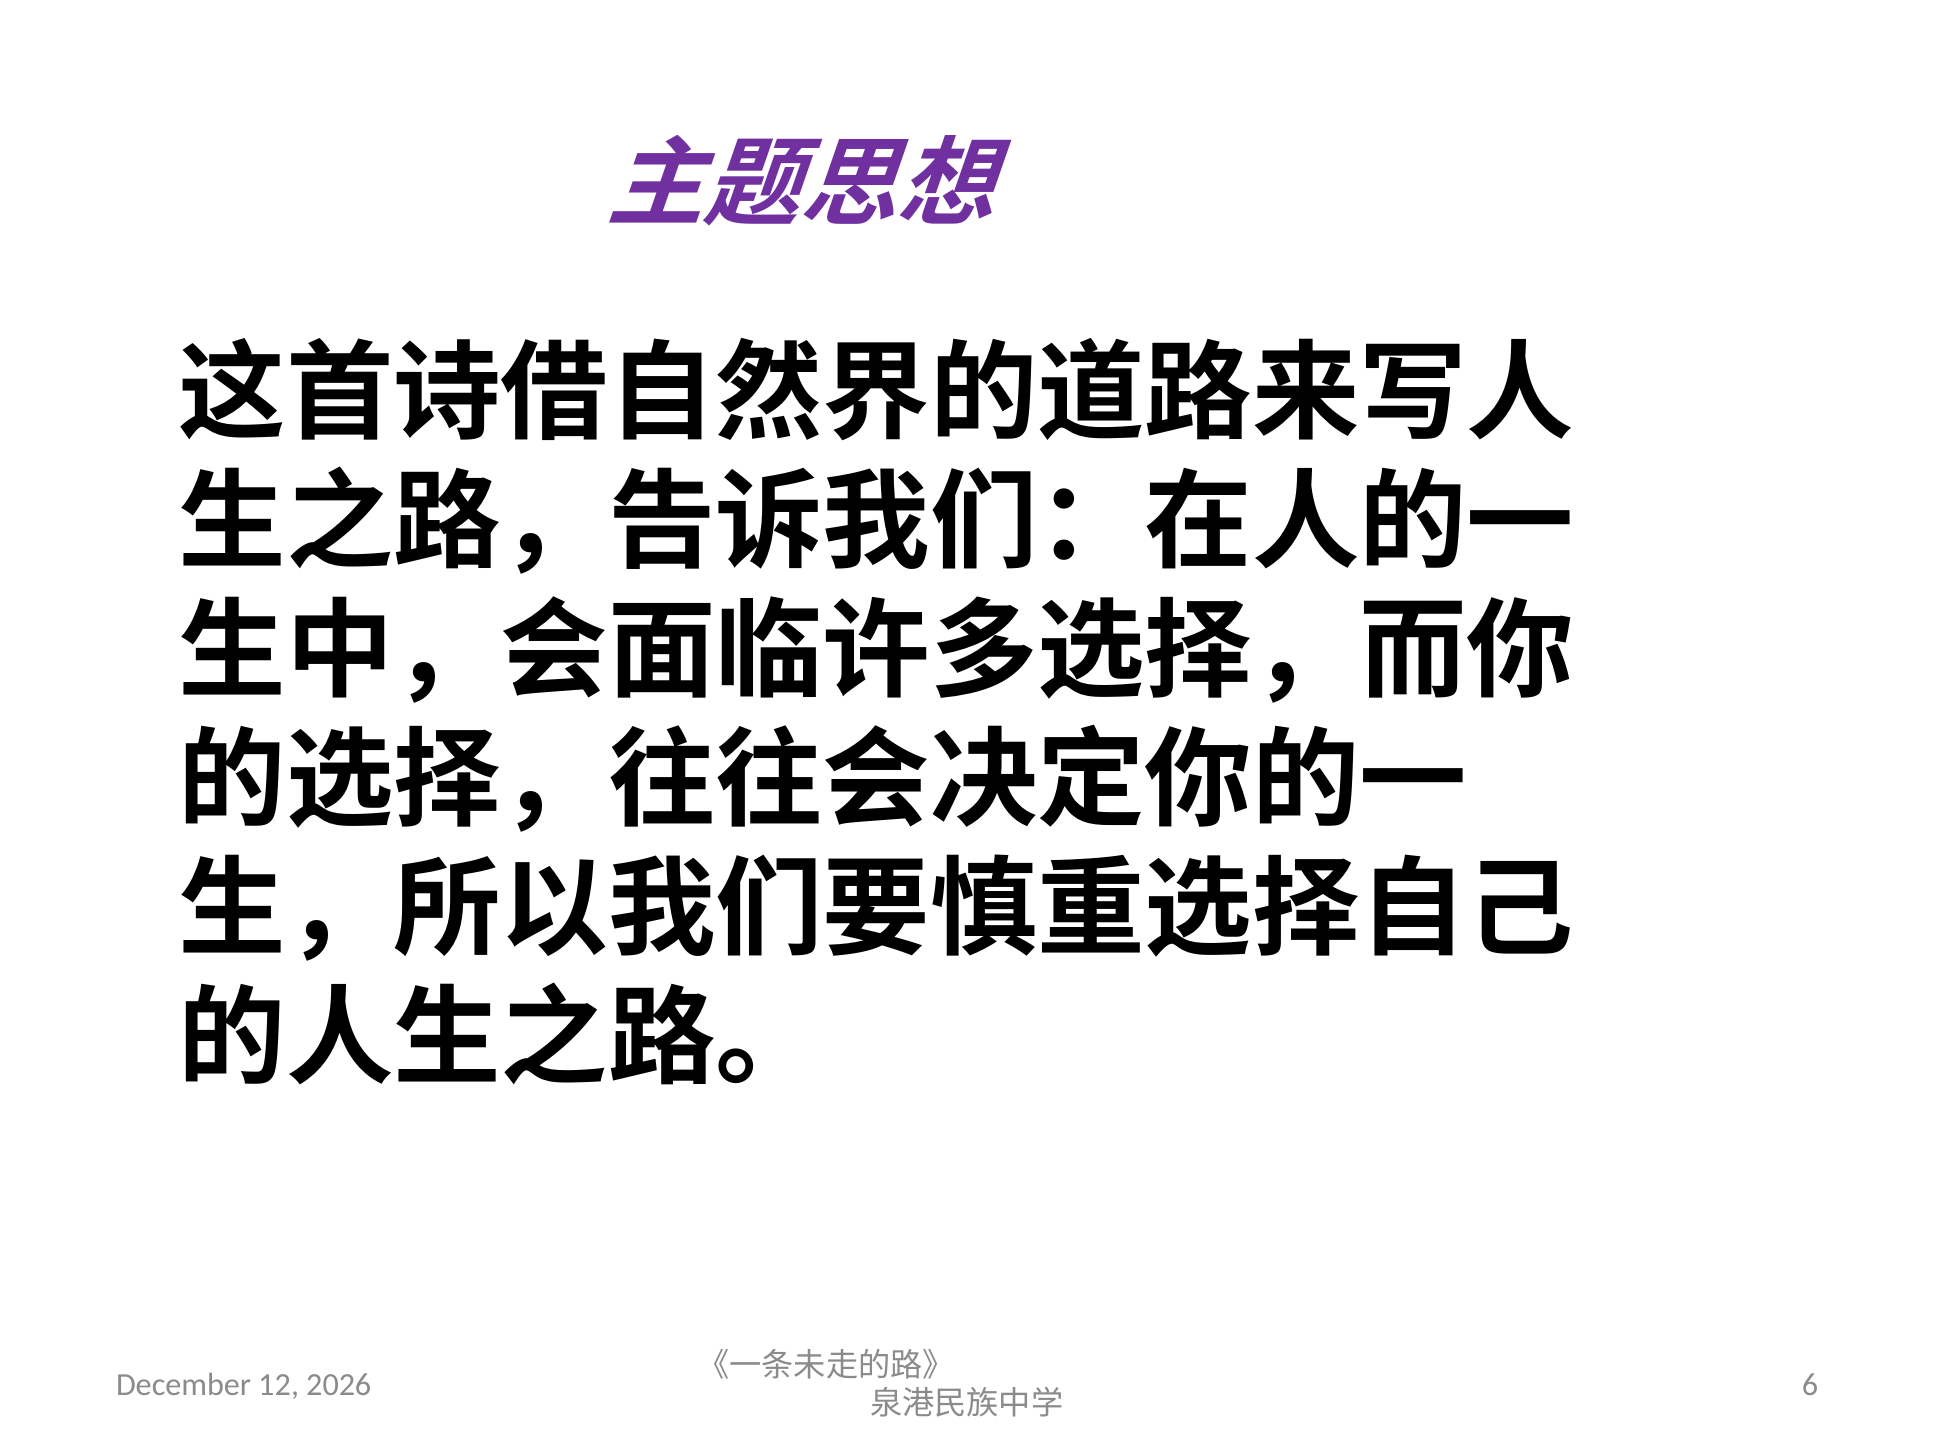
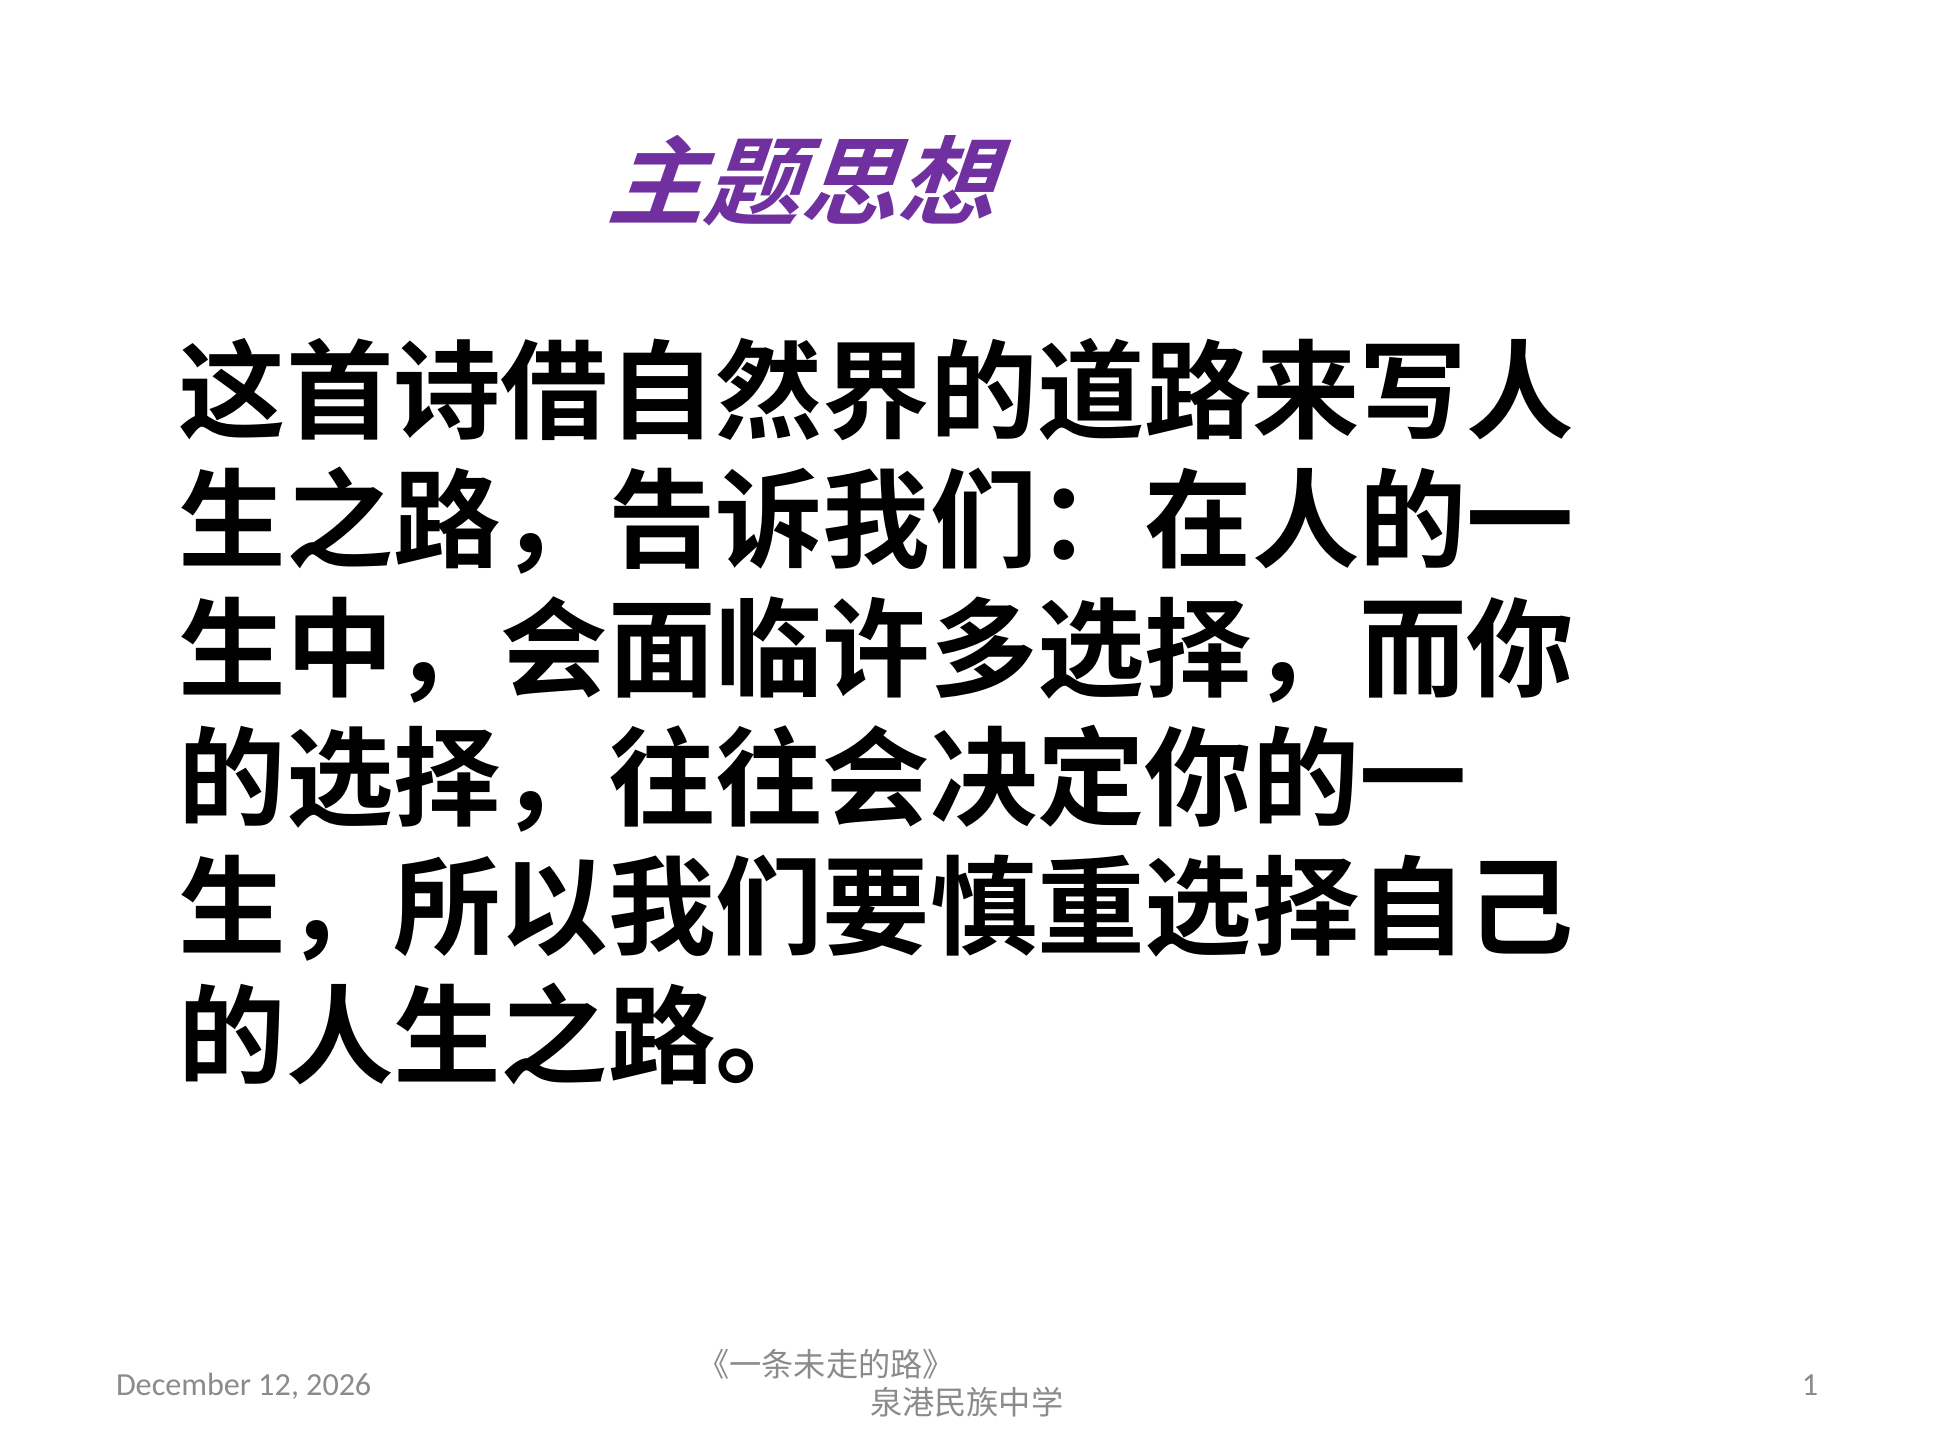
6: 6 -> 1
